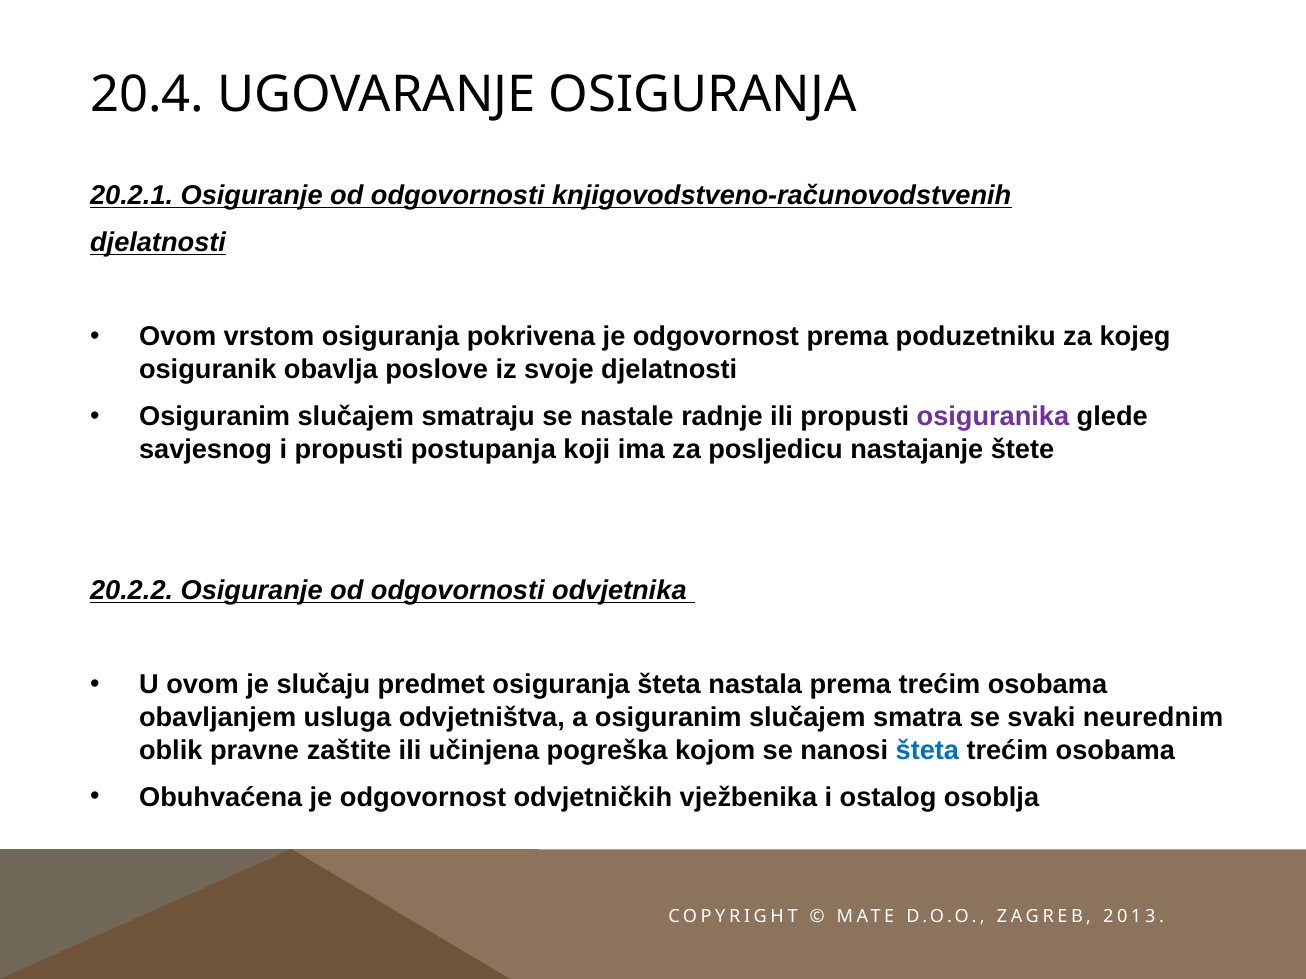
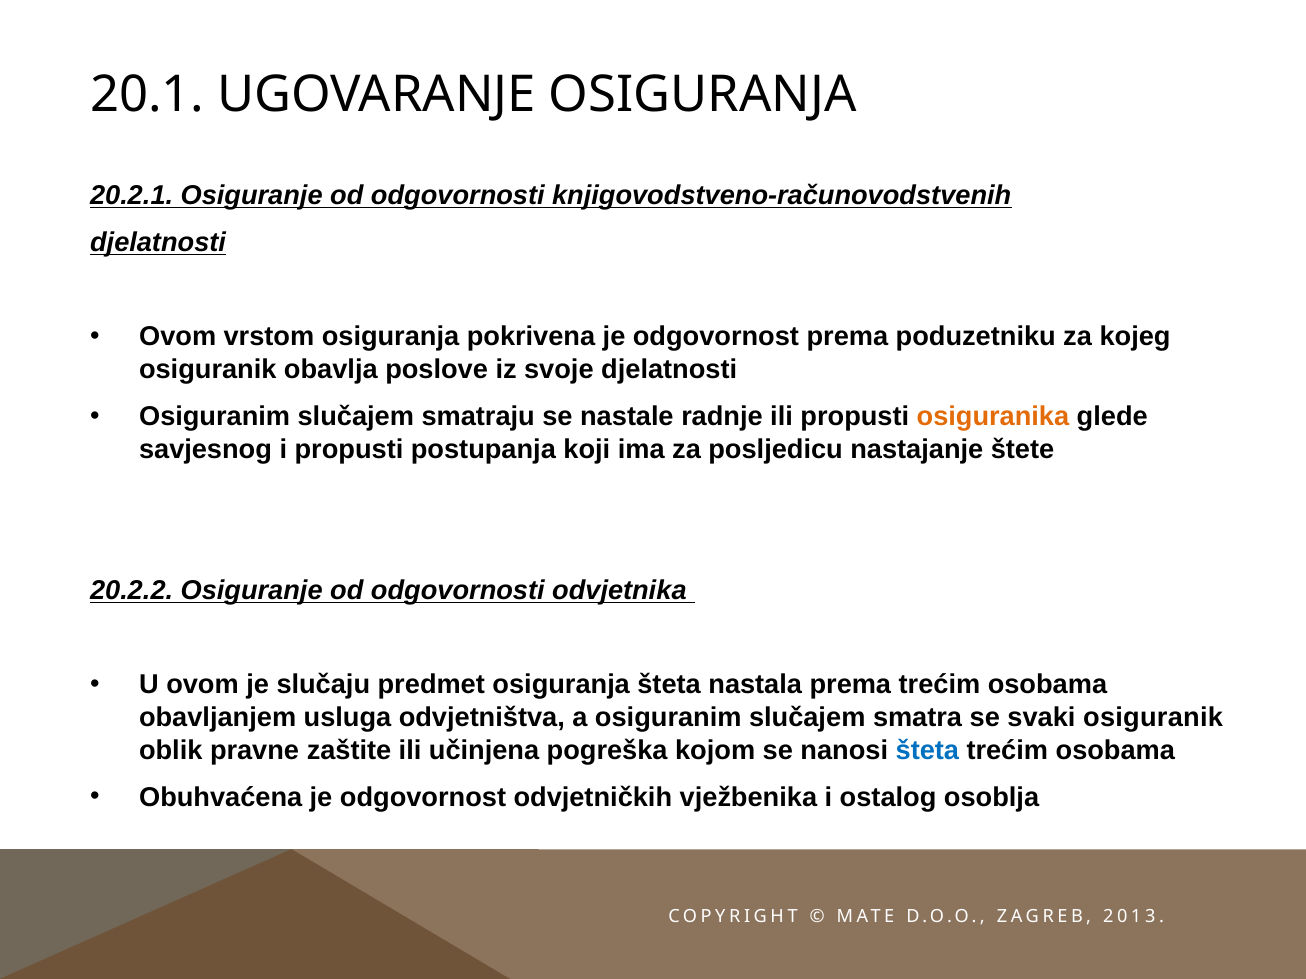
20.4: 20.4 -> 20.1
osiguranika colour: purple -> orange
svaki neurednim: neurednim -> osiguranik
